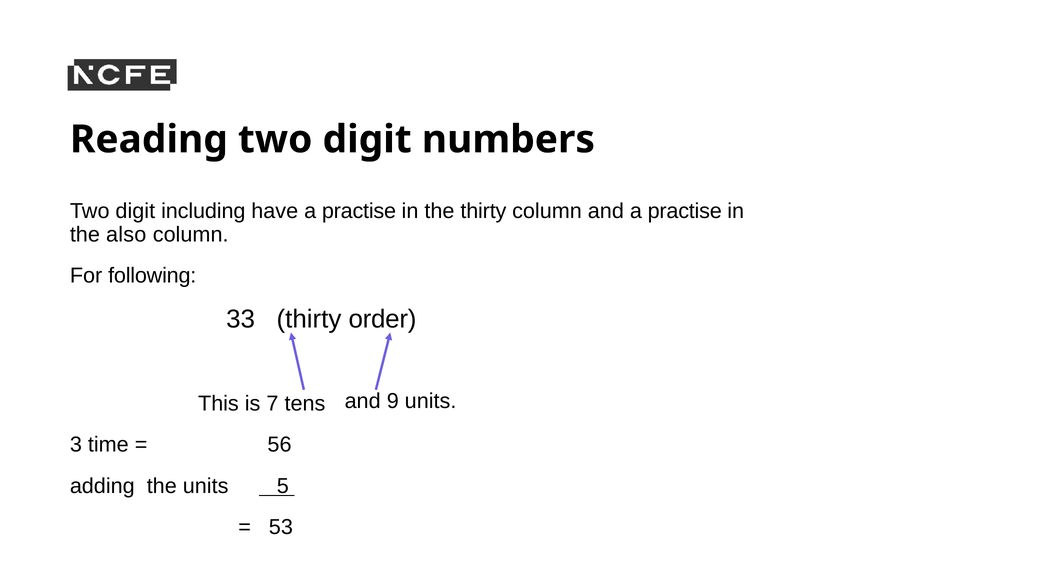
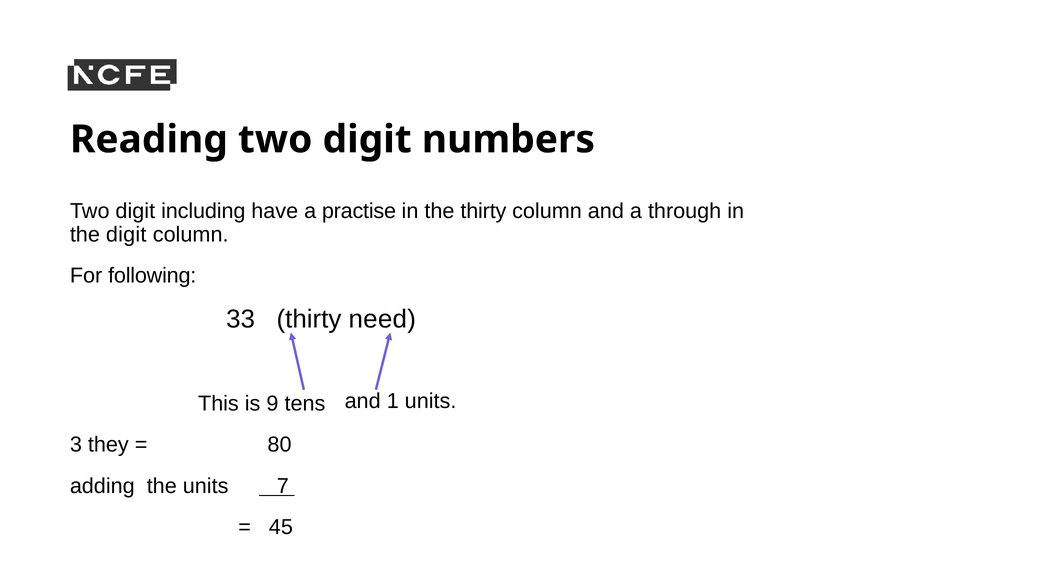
and a practise: practise -> through
the also: also -> digit
order: order -> need
9: 9 -> 1
7: 7 -> 9
time: time -> they
56: 56 -> 80
5: 5 -> 7
53: 53 -> 45
